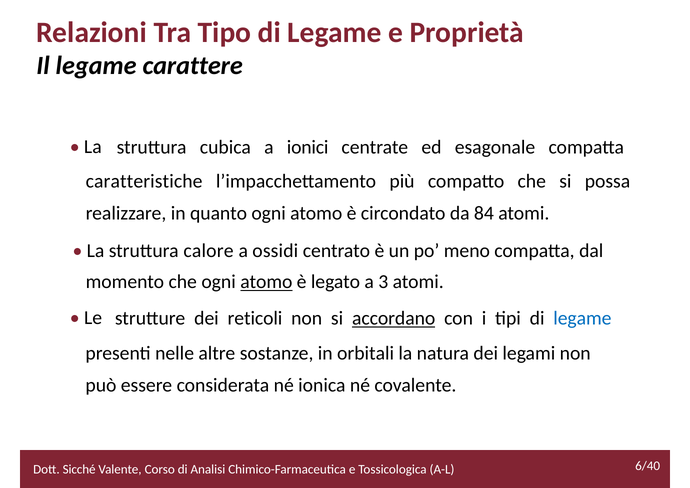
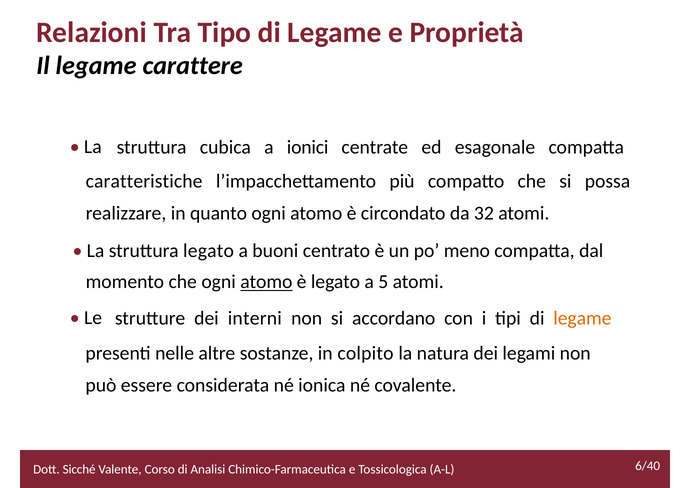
84: 84 -> 32
struttura calore: calore -> legato
ossidi: ossidi -> buoni
3: 3 -> 5
reticoli: reticoli -> interni
accordano underline: present -> none
legame at (582, 318) colour: blue -> orange
orbitali: orbitali -> colpito
